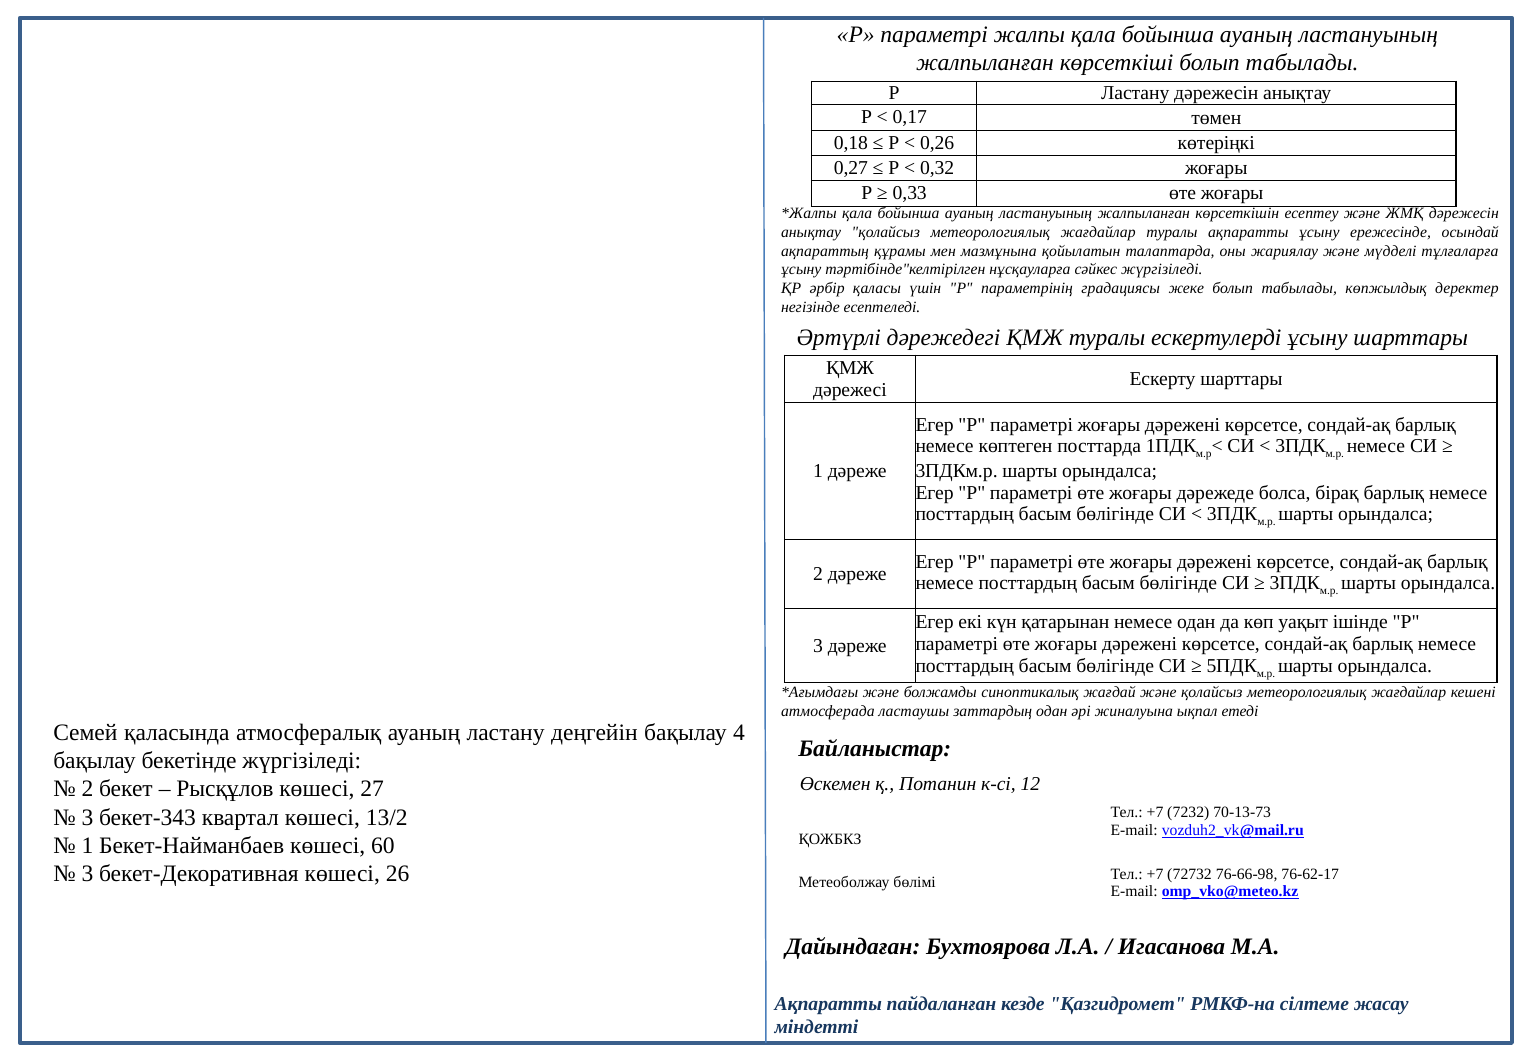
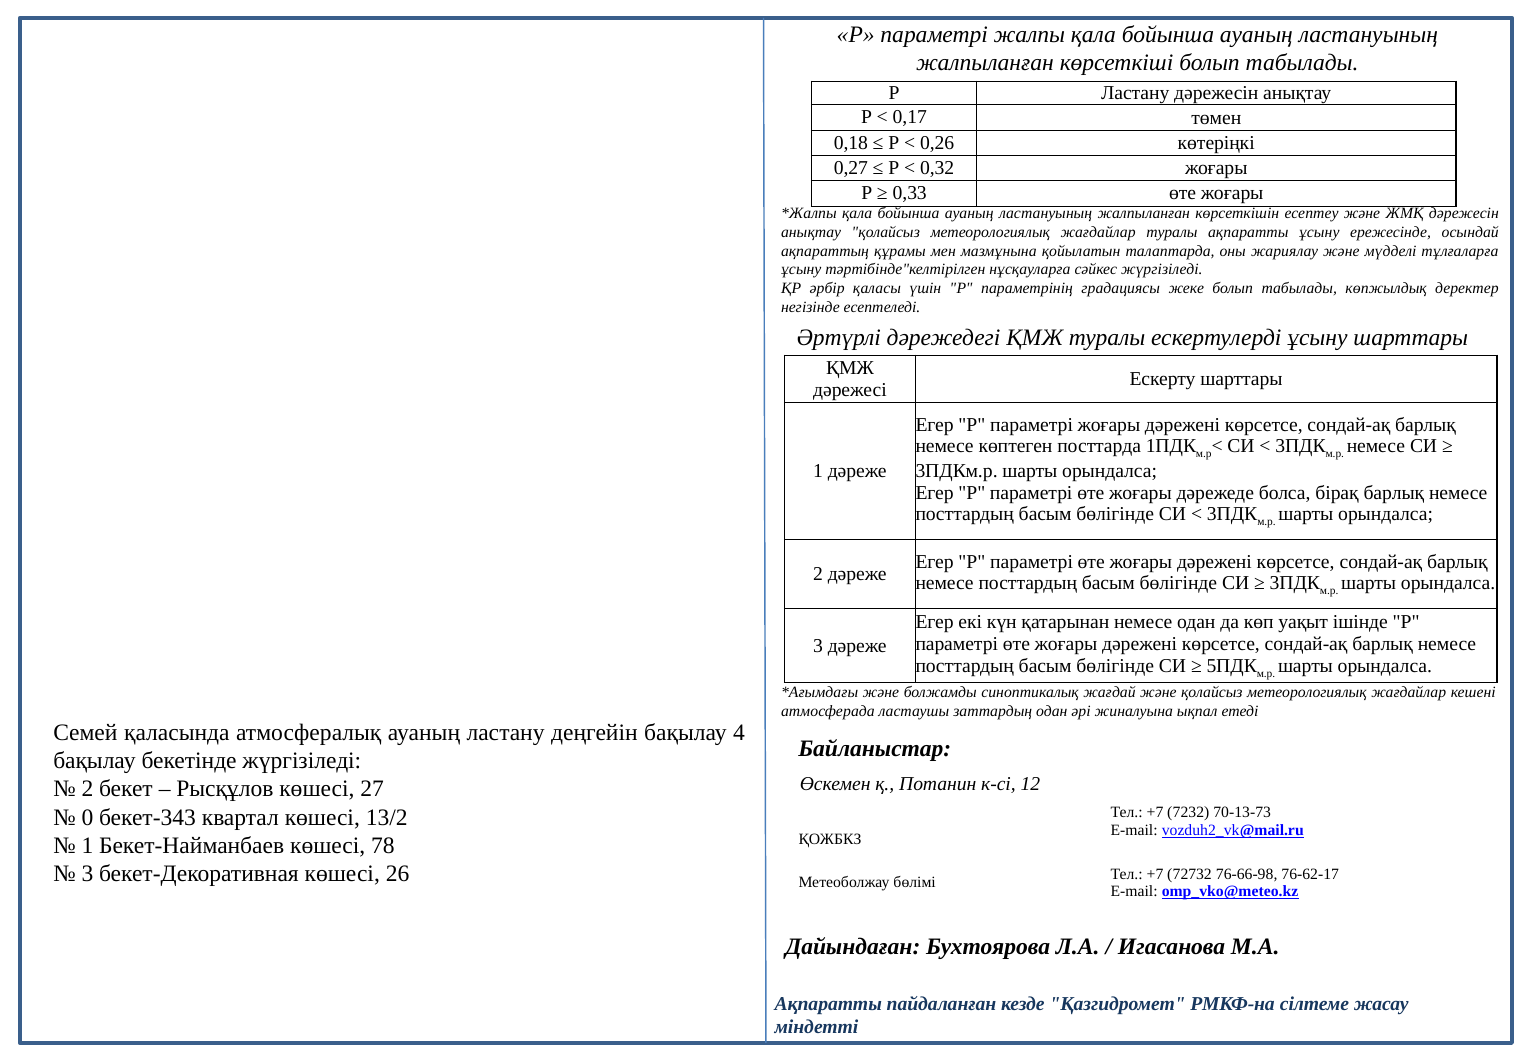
3 at (87, 817): 3 -> 0
60: 60 -> 78
